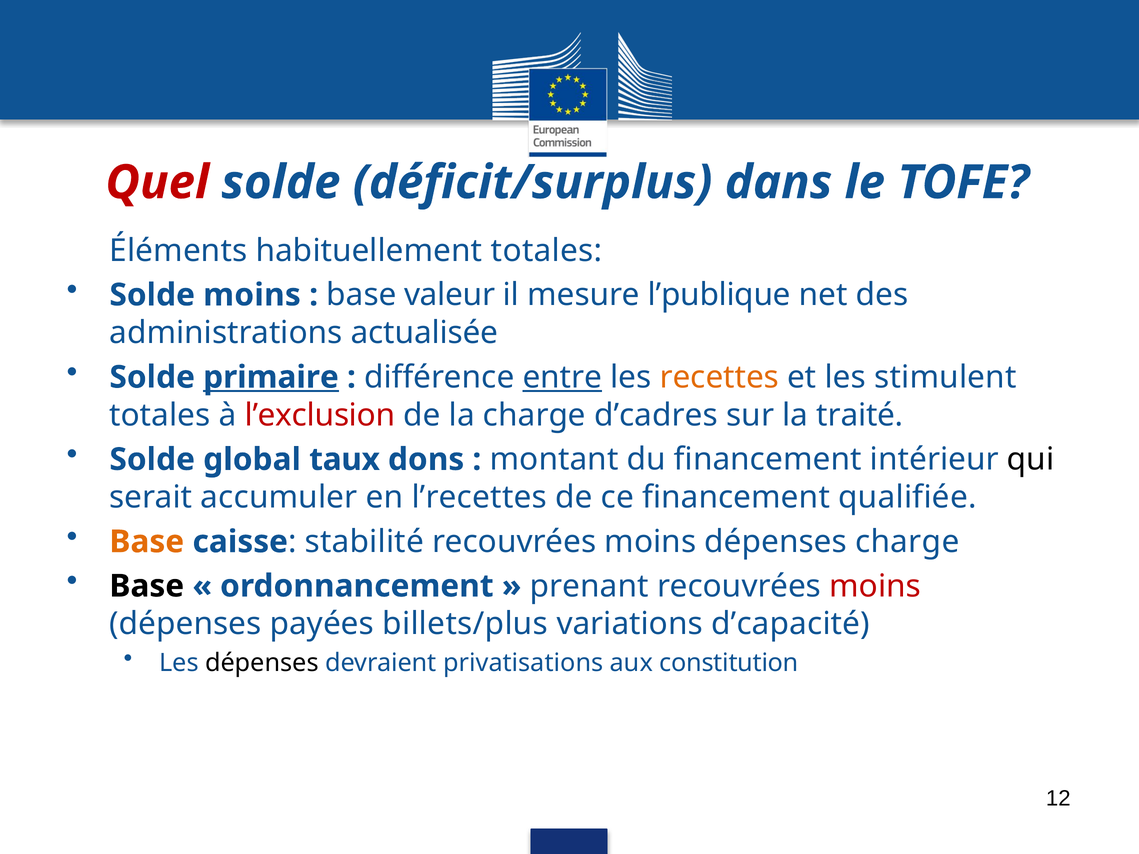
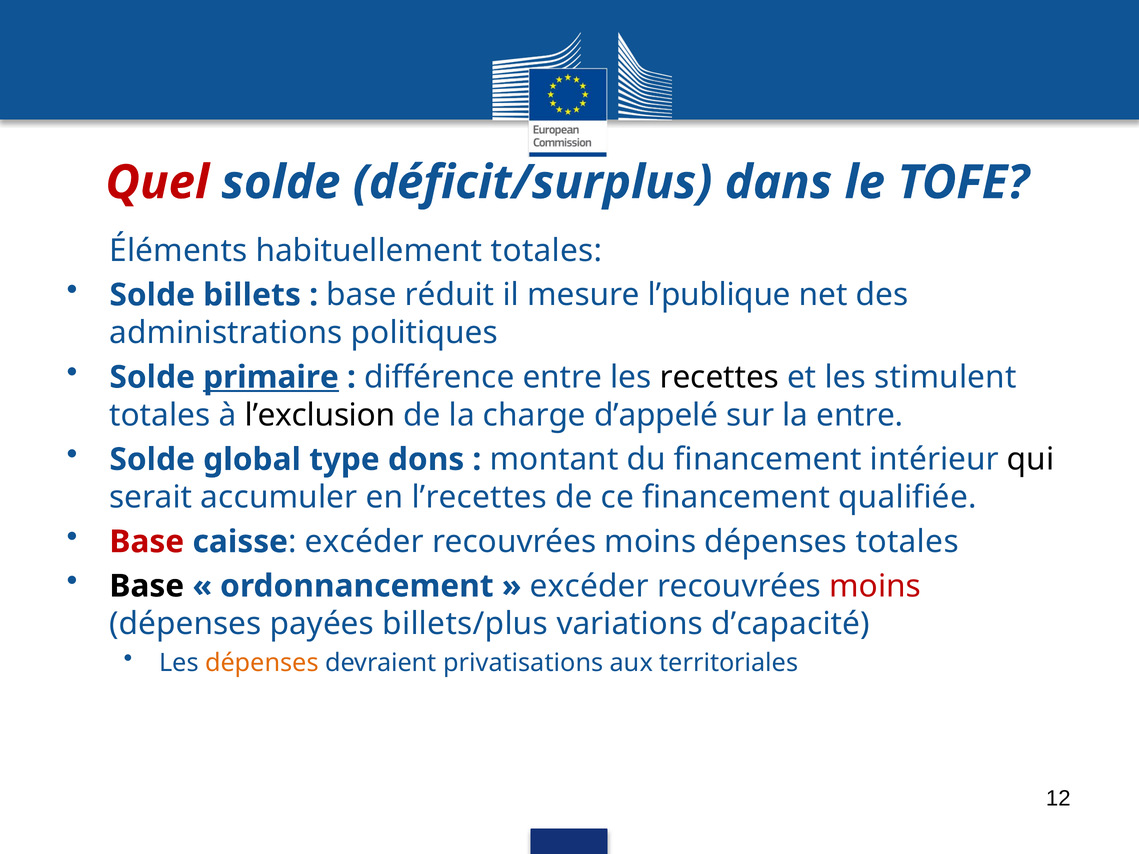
Solde moins: moins -> billets
valeur: valeur -> réduit
actualisée: actualisée -> politiques
entre at (562, 377) underline: present -> none
recettes colour: orange -> black
l’exclusion colour: red -> black
d’cadres: d’cadres -> d’appelé
la traité: traité -> entre
taux: taux -> type
Base at (147, 542) colour: orange -> red
stabilité at (364, 542): stabilité -> excéder
dépenses charge: charge -> totales
prenant at (589, 586): prenant -> excéder
dépenses at (262, 663) colour: black -> orange
constitution: constitution -> territoriales
